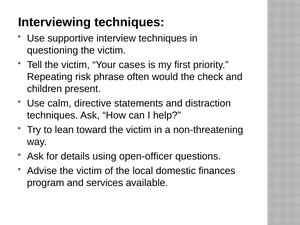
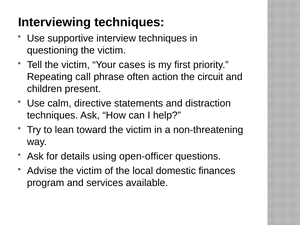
risk: risk -> call
would: would -> action
check: check -> circuit
